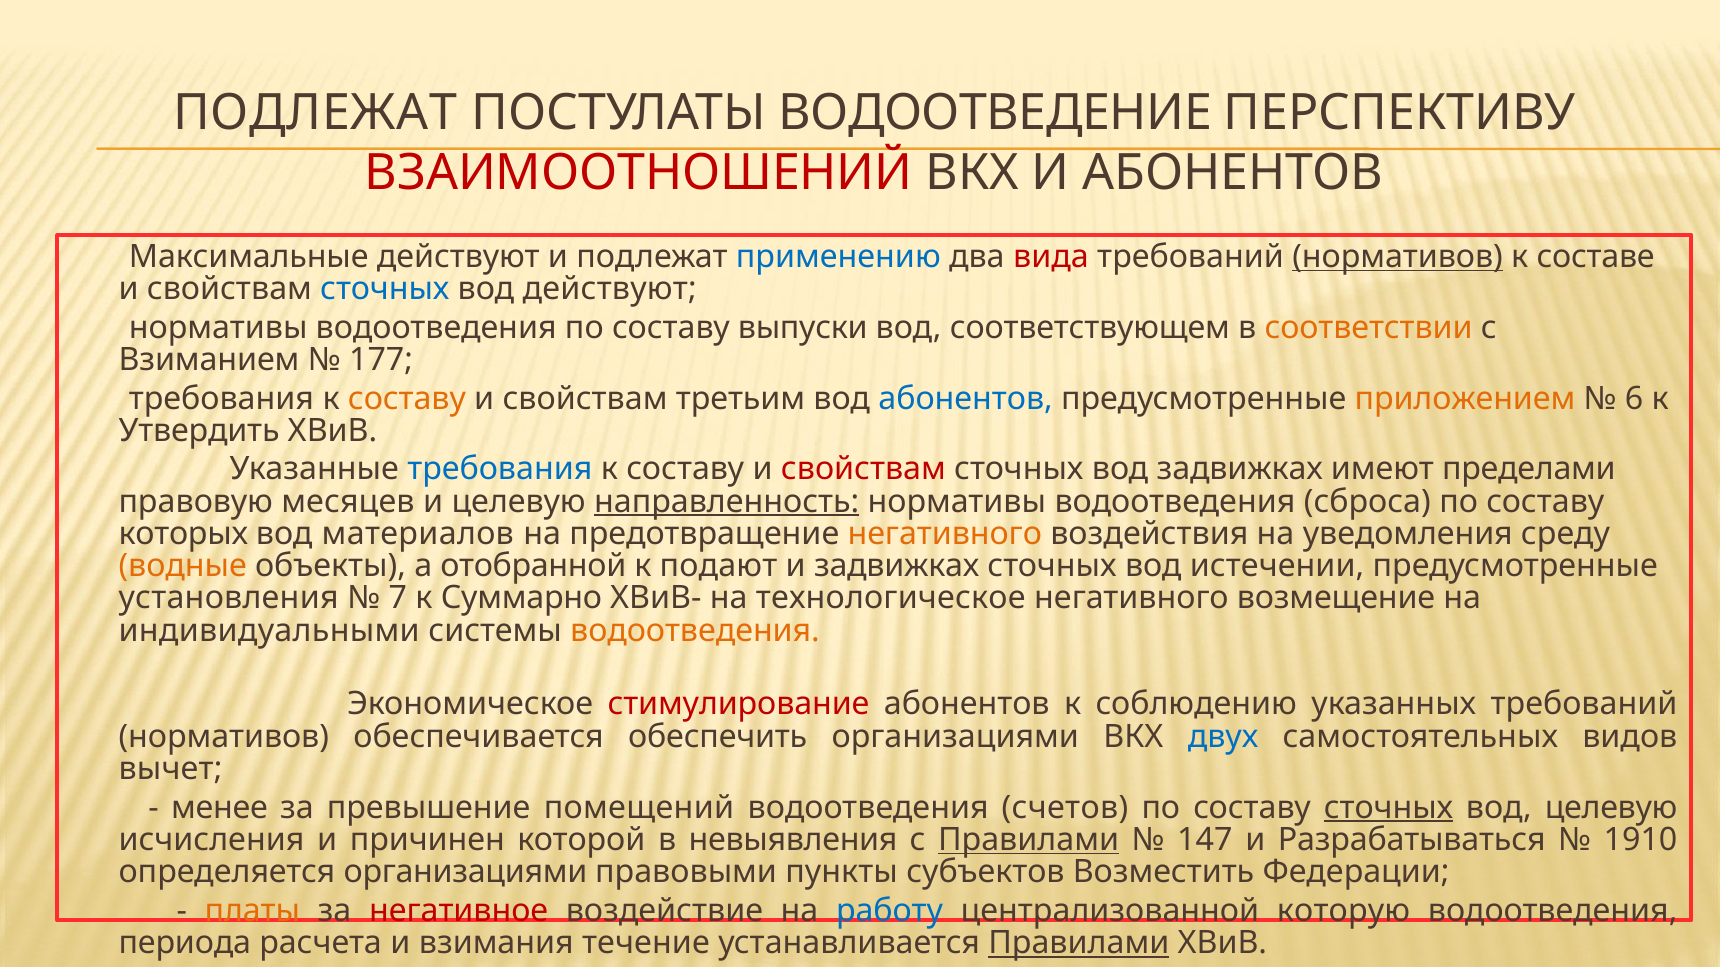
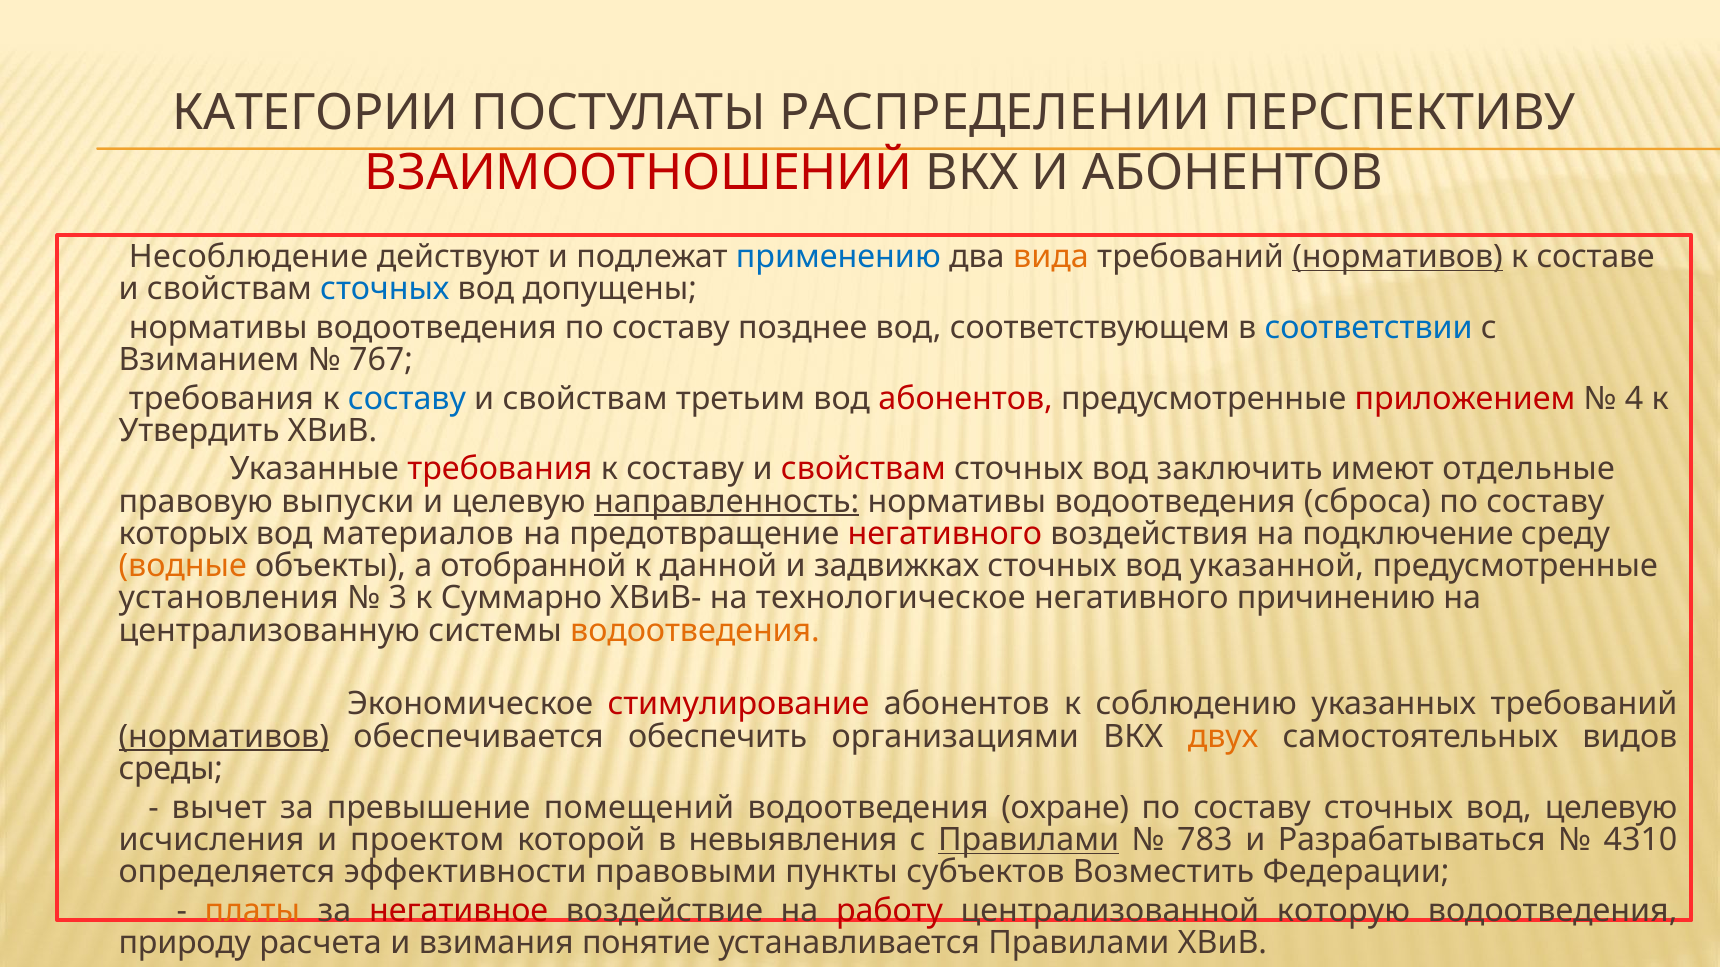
ПОДЛЕЖАТ at (315, 113): ПОДЛЕЖАТ -> КАТЕГОРИИ
ВОДООТВЕДЕНИЕ: ВОДООТВЕДЕНИЕ -> РАСПРЕДЕЛЕНИИ
Максимальные: Максимальные -> Несоблюдение
вида colour: red -> orange
вод действуют: действуют -> допущены
выпуски: выпуски -> позднее
соответствии colour: orange -> blue
177: 177 -> 767
составу at (407, 399) colour: orange -> blue
абонентов at (966, 399) colour: blue -> red
приложением colour: orange -> red
6: 6 -> 4
требования at (500, 470) colour: blue -> red
вод задвижках: задвижках -> заключить
пределами: пределами -> отдельные
месяцев: месяцев -> выпуски
негативного at (945, 534) colour: orange -> red
уведомления: уведомления -> подключение
подают: подают -> данной
истечении: истечении -> указанной
7: 7 -> 3
возмещение: возмещение -> причинению
индивидуальными: индивидуальными -> централизованную
нормативов at (224, 737) underline: none -> present
двух colour: blue -> orange
вычет: вычет -> среды
менее: менее -> вычет
счетов: счетов -> охране
сточных at (1389, 808) underline: present -> none
причинен: причинен -> проектом
147: 147 -> 783
1910: 1910 -> 4310
определяется организациями: организациями -> эффективности
работу colour: blue -> red
периода: периода -> природу
течение: течение -> понятие
Правилами at (1079, 943) underline: present -> none
